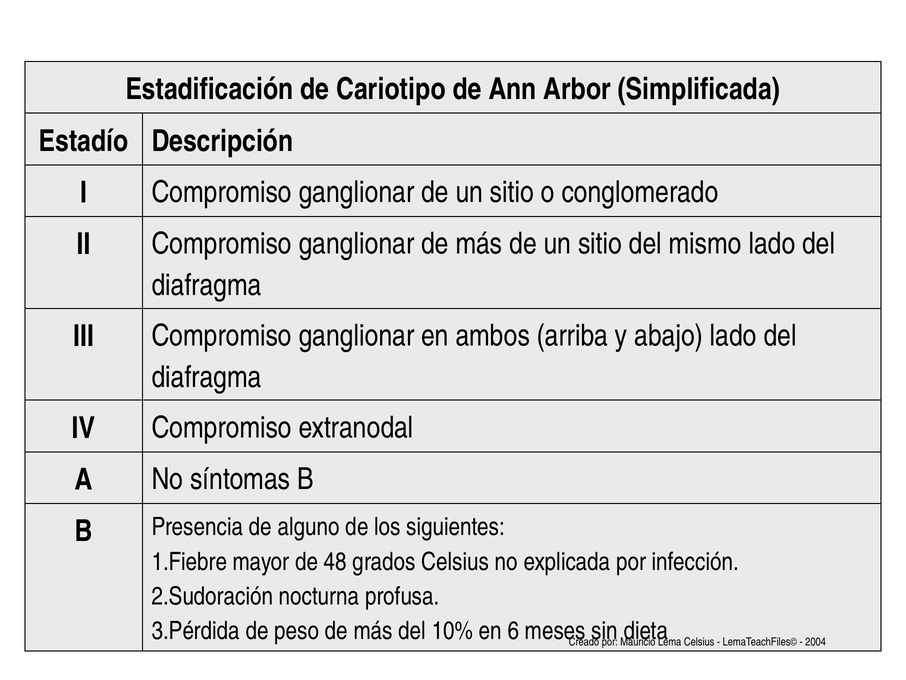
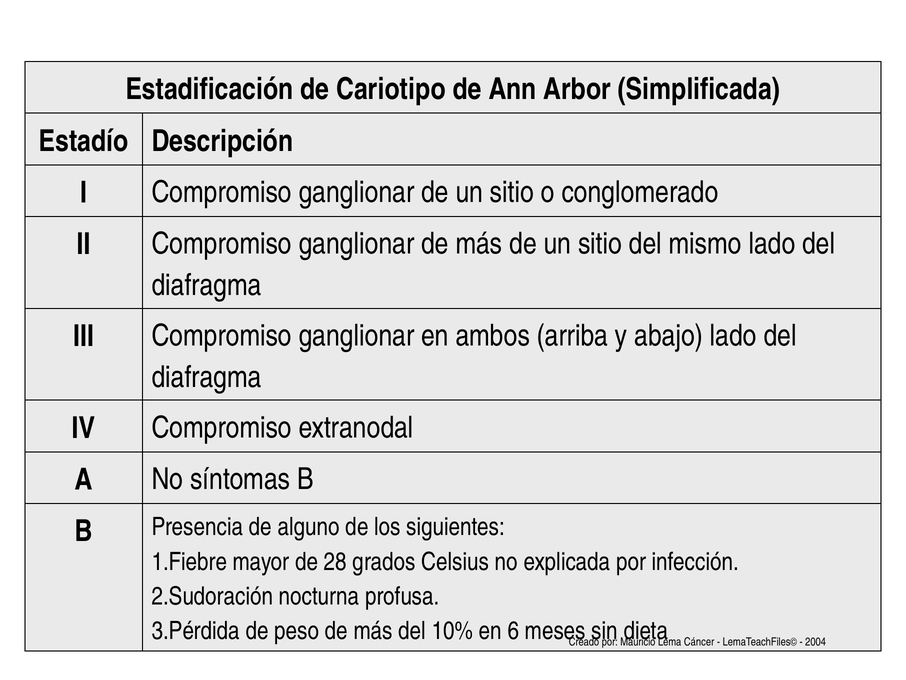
48: 48 -> 28
Lema Celsius: Celsius -> Cáncer
